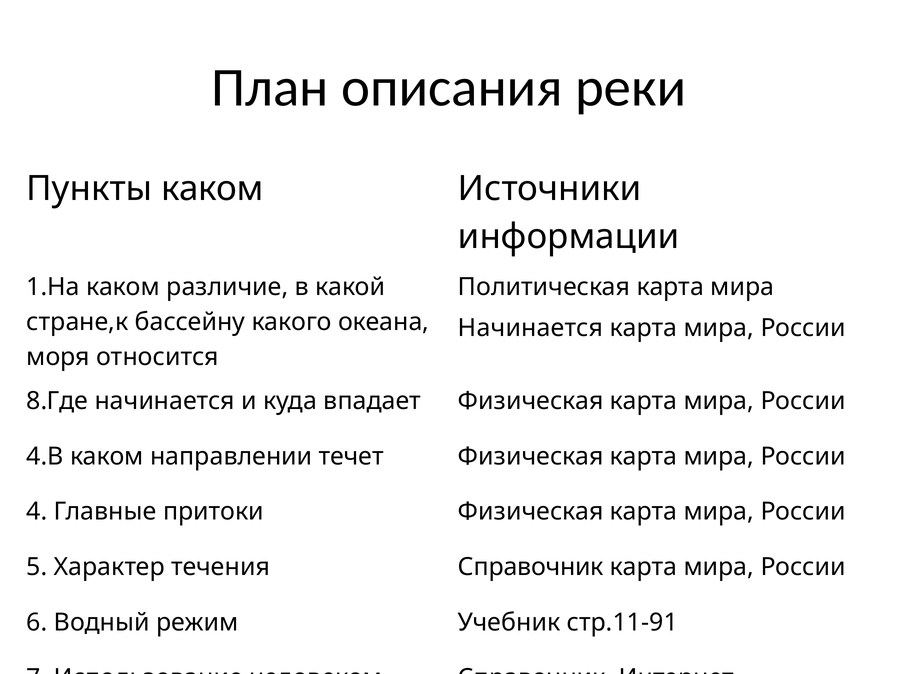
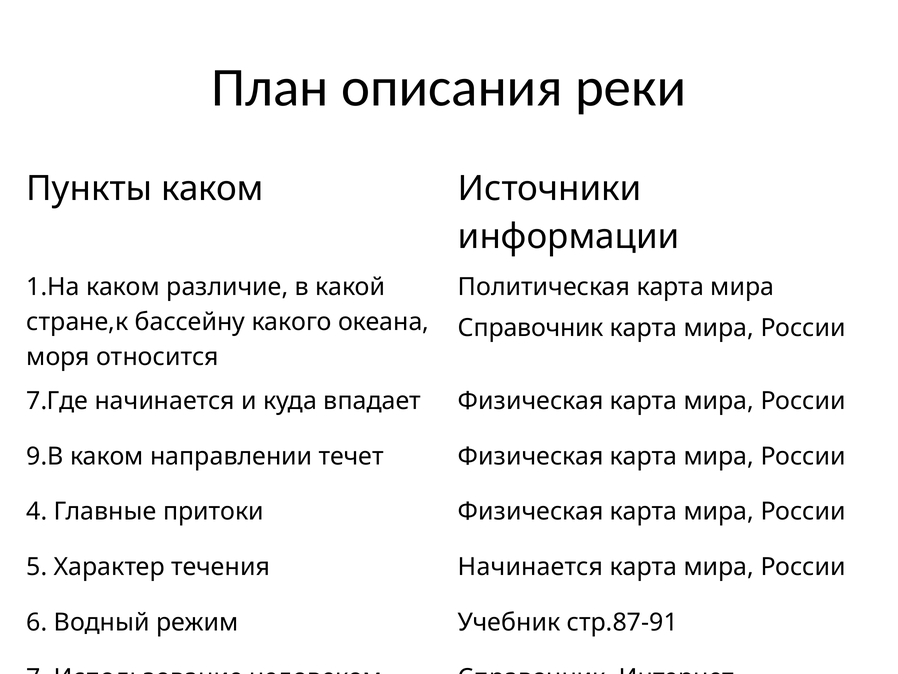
Начинается at (531, 328): Начинается -> Справочник
8.Где: 8.Где -> 7.Где
4.В: 4.В -> 9.В
течения Справочник: Справочник -> Начинается
стр.11-91: стр.11-91 -> стр.87-91
